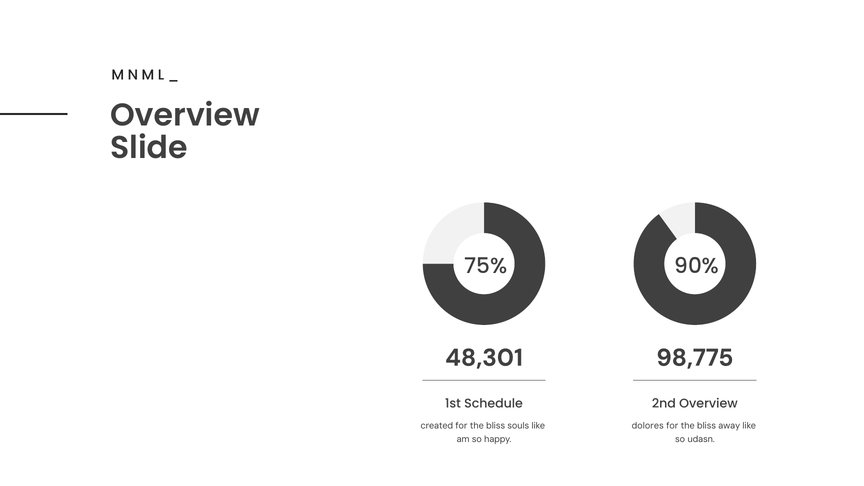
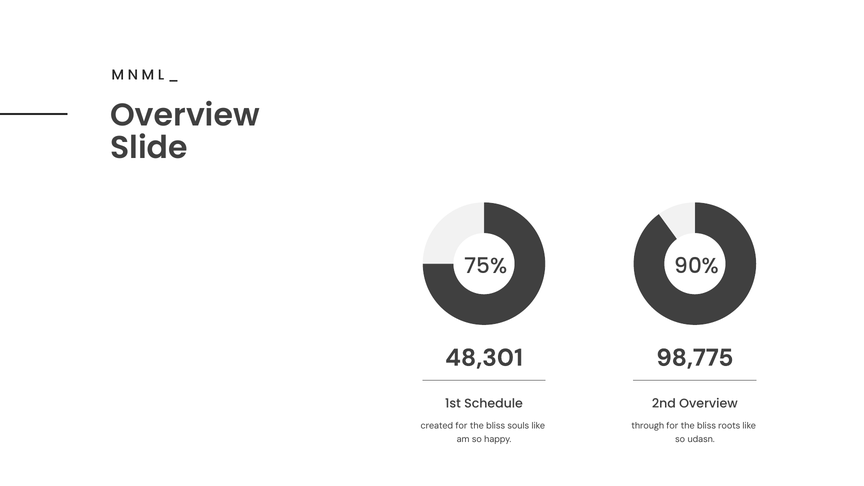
dolores: dolores -> through
away: away -> roots
